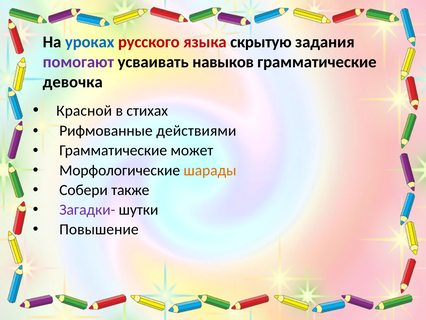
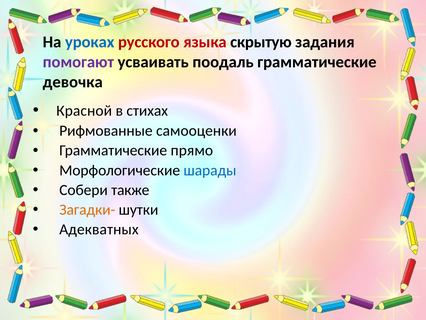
навыков: навыков -> поодаль
действиями: действиями -> самооценки
может: может -> прямо
шарады colour: orange -> blue
Загадки- colour: purple -> orange
Повышение: Повышение -> Адекватных
